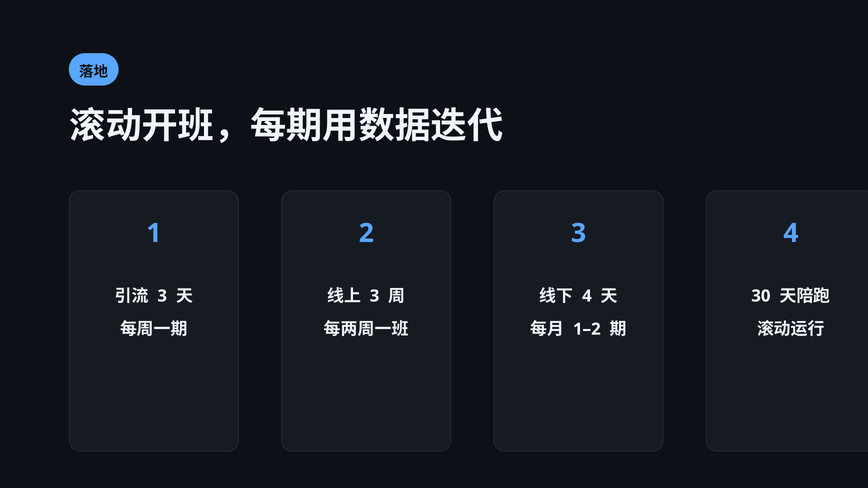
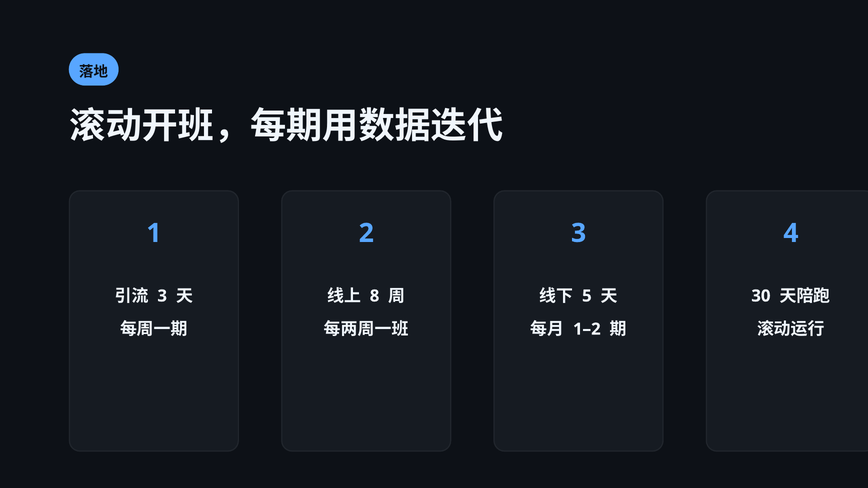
3 at (375, 296): 3 -> 8
4 at (587, 296): 4 -> 5
